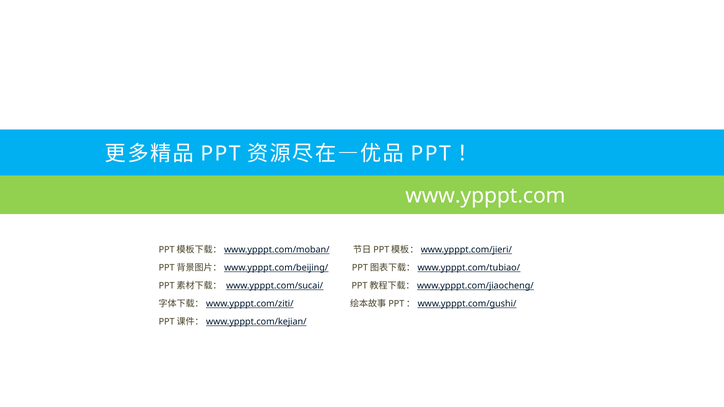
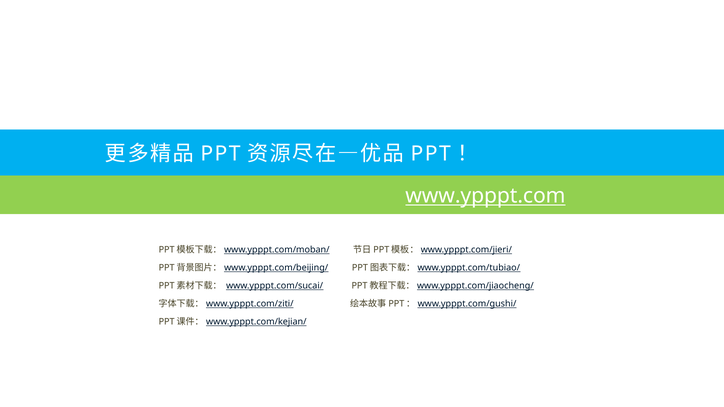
www.ypppt.com underline: none -> present
